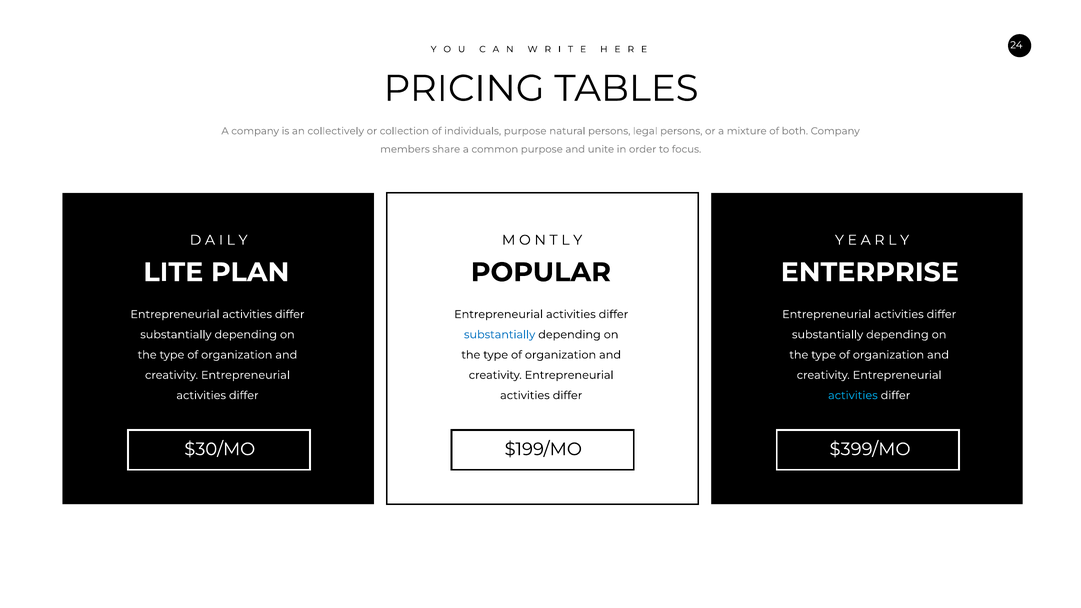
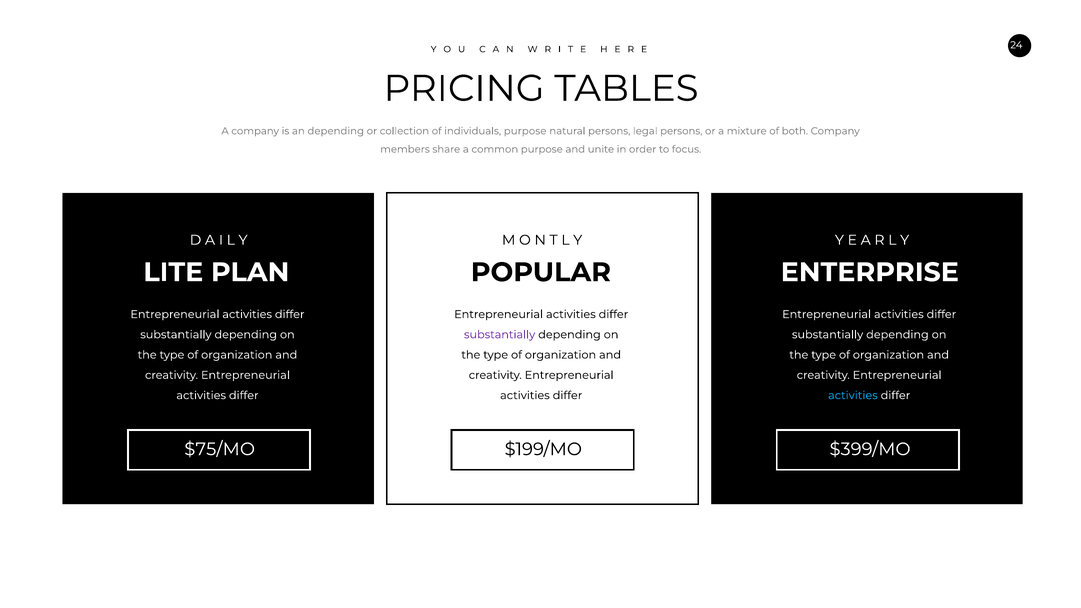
an collectively: collectively -> depending
substantially at (500, 335) colour: blue -> purple
$30/MO: $30/MO -> $75/MO
